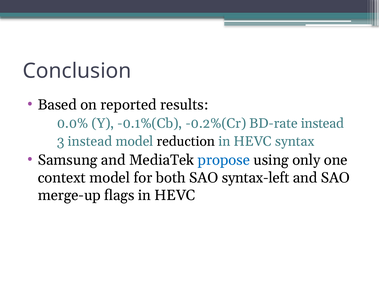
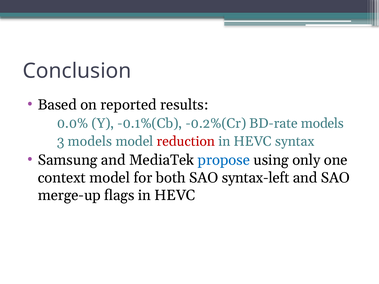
BD-rate instead: instead -> models
3 instead: instead -> models
reduction colour: black -> red
